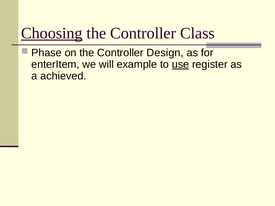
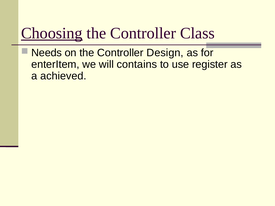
Phase: Phase -> Needs
example: example -> contains
use underline: present -> none
